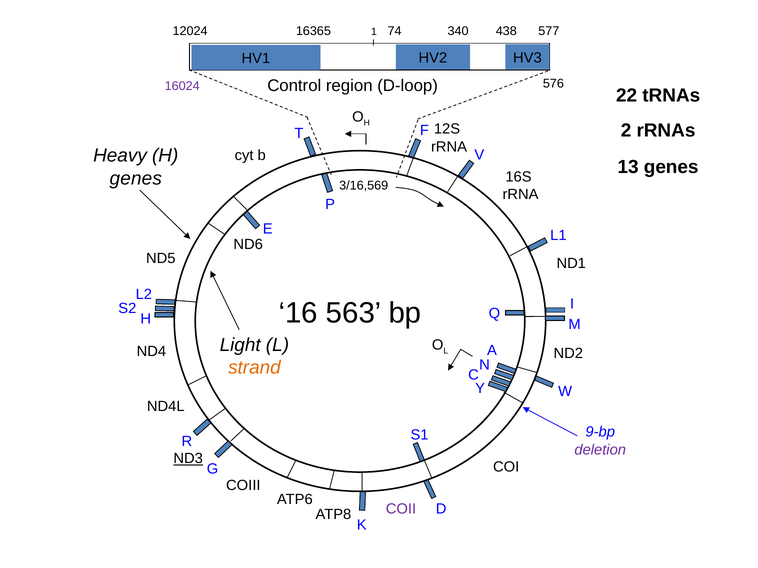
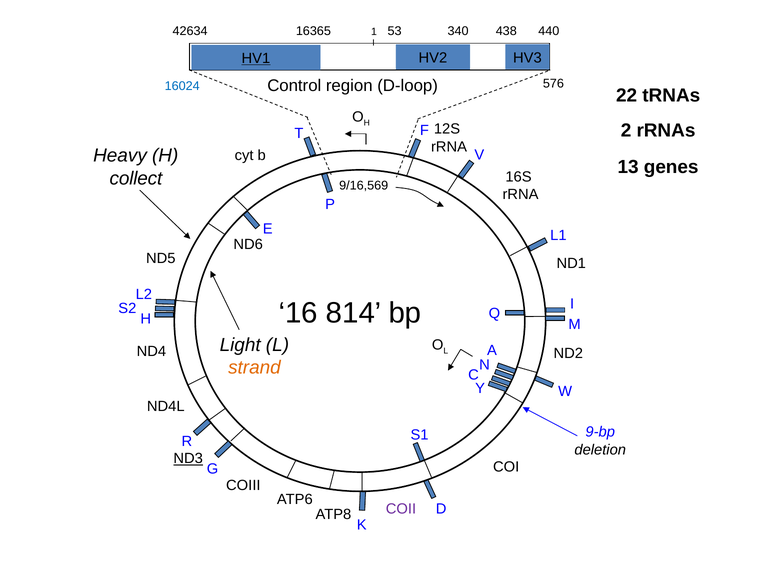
12024: 12024 -> 42634
74: 74 -> 53
577: 577 -> 440
HV1 underline: none -> present
16024 colour: purple -> blue
genes at (136, 179): genes -> collect
3/16,569: 3/16,569 -> 9/16,569
563: 563 -> 814
deletion colour: purple -> black
